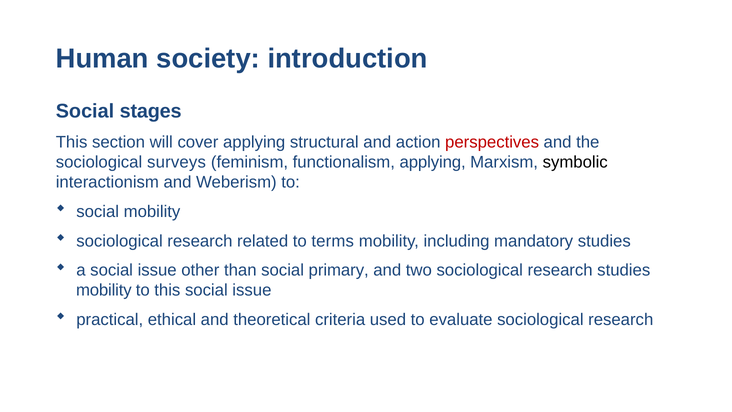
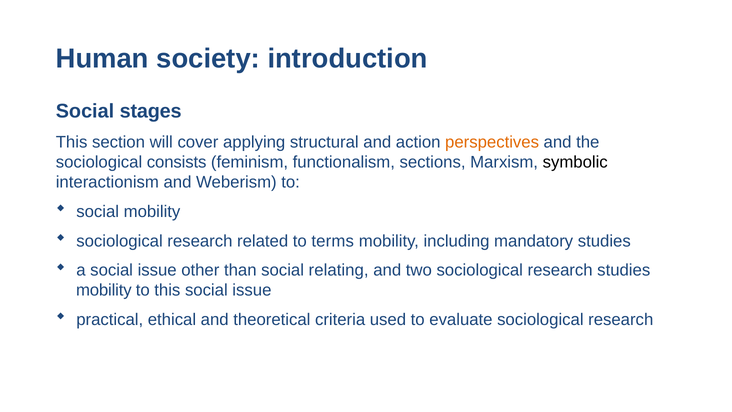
perspectives colour: red -> orange
surveys: surveys -> consists
functionalism applying: applying -> sections
primary: primary -> relating
